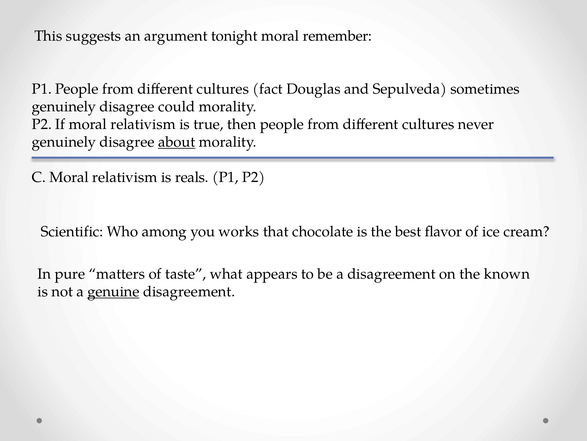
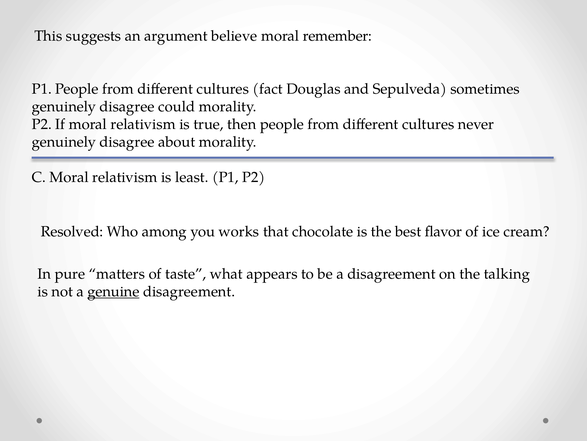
tonight: tonight -> believe
about underline: present -> none
reals: reals -> least
Scientific: Scientific -> Resolved
known: known -> talking
